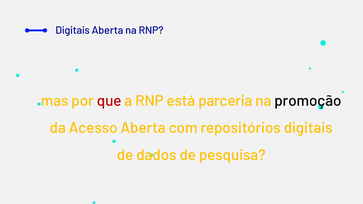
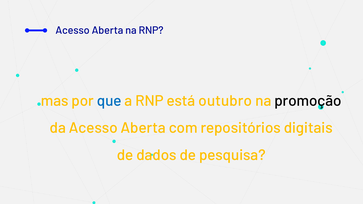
Digitais at (73, 31): Digitais -> Acesso
que colour: red -> blue
parceria: parceria -> outubro
